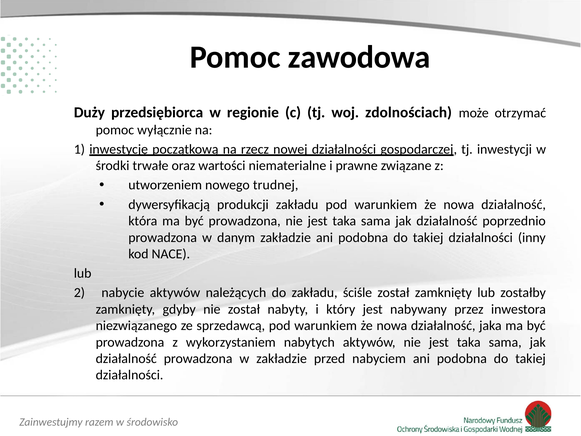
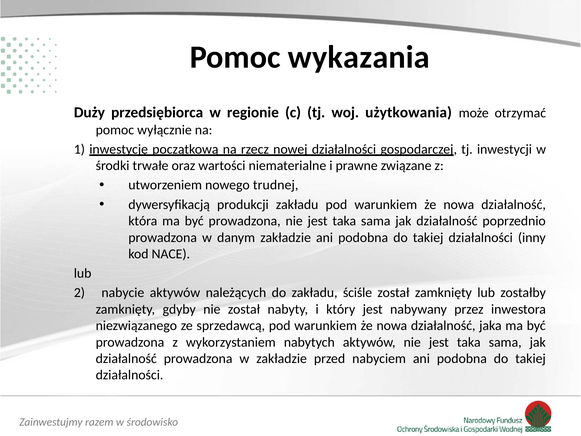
zawodowa: zawodowa -> wykazania
zdolnościach: zdolnościach -> użytkowania
